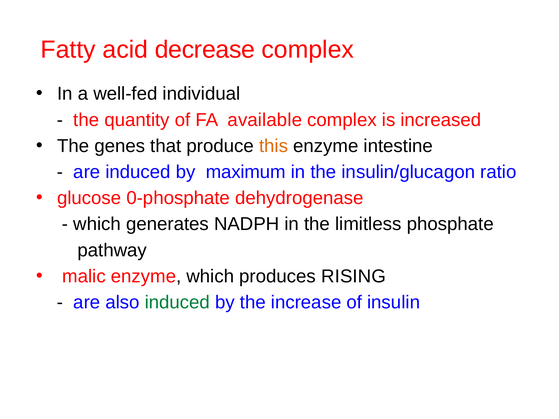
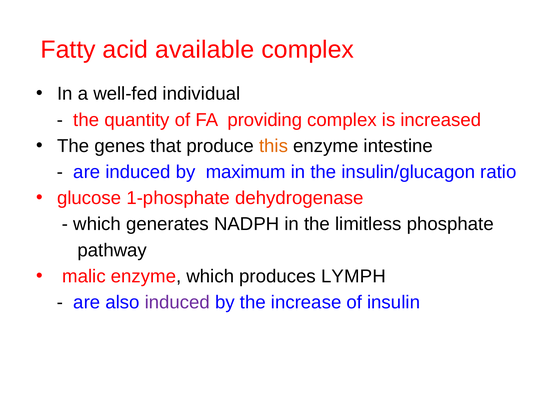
decrease: decrease -> available
available: available -> providing
0-phosphate: 0-phosphate -> 1-phosphate
RISING: RISING -> LYMPH
induced at (177, 303) colour: green -> purple
